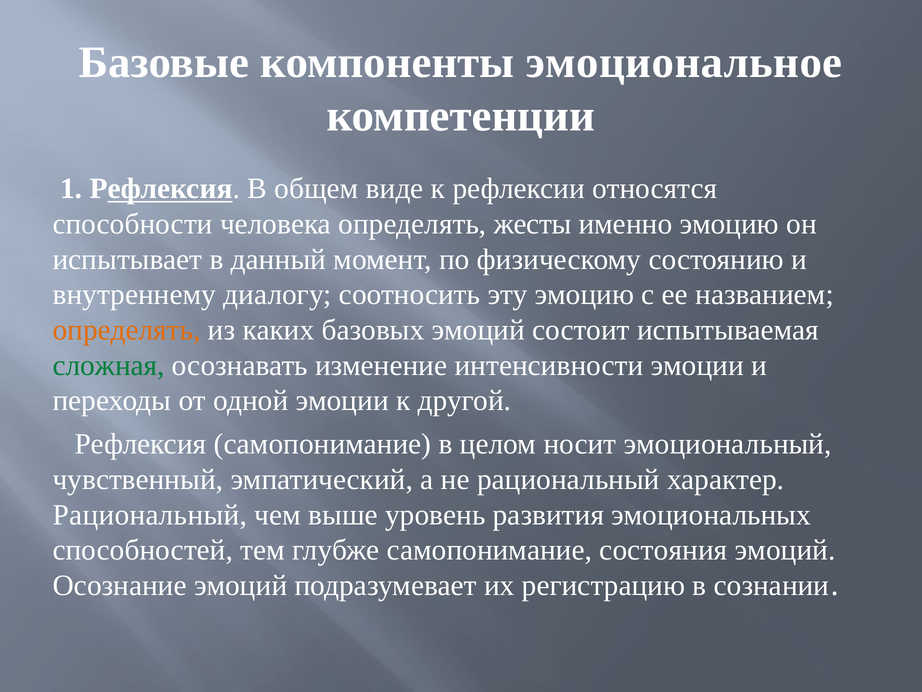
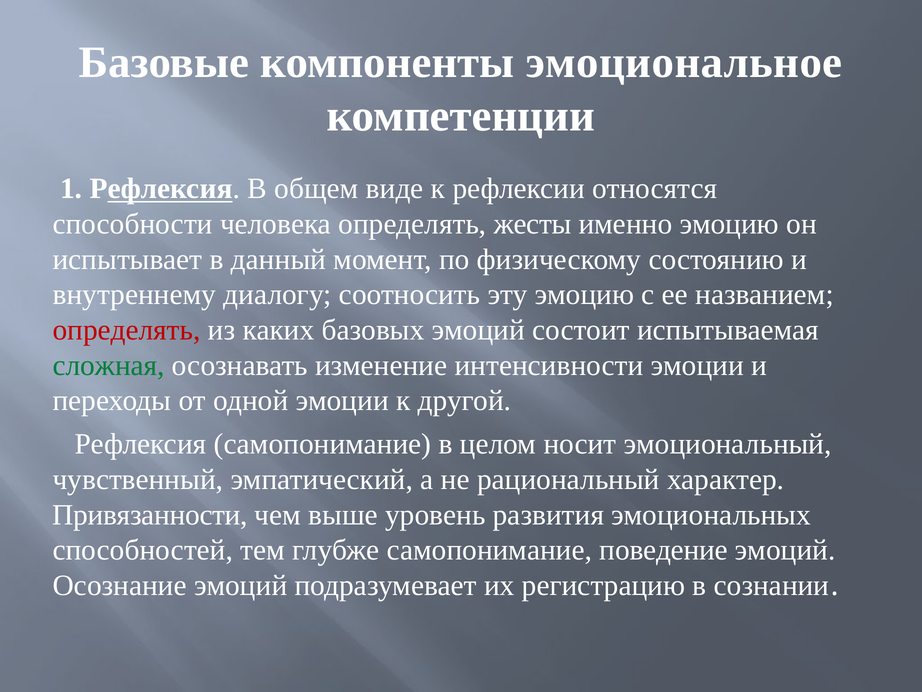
определять at (127, 330) colour: orange -> red
Рациональный at (150, 515): Рациональный -> Привязанности
состояния: состояния -> поведение
